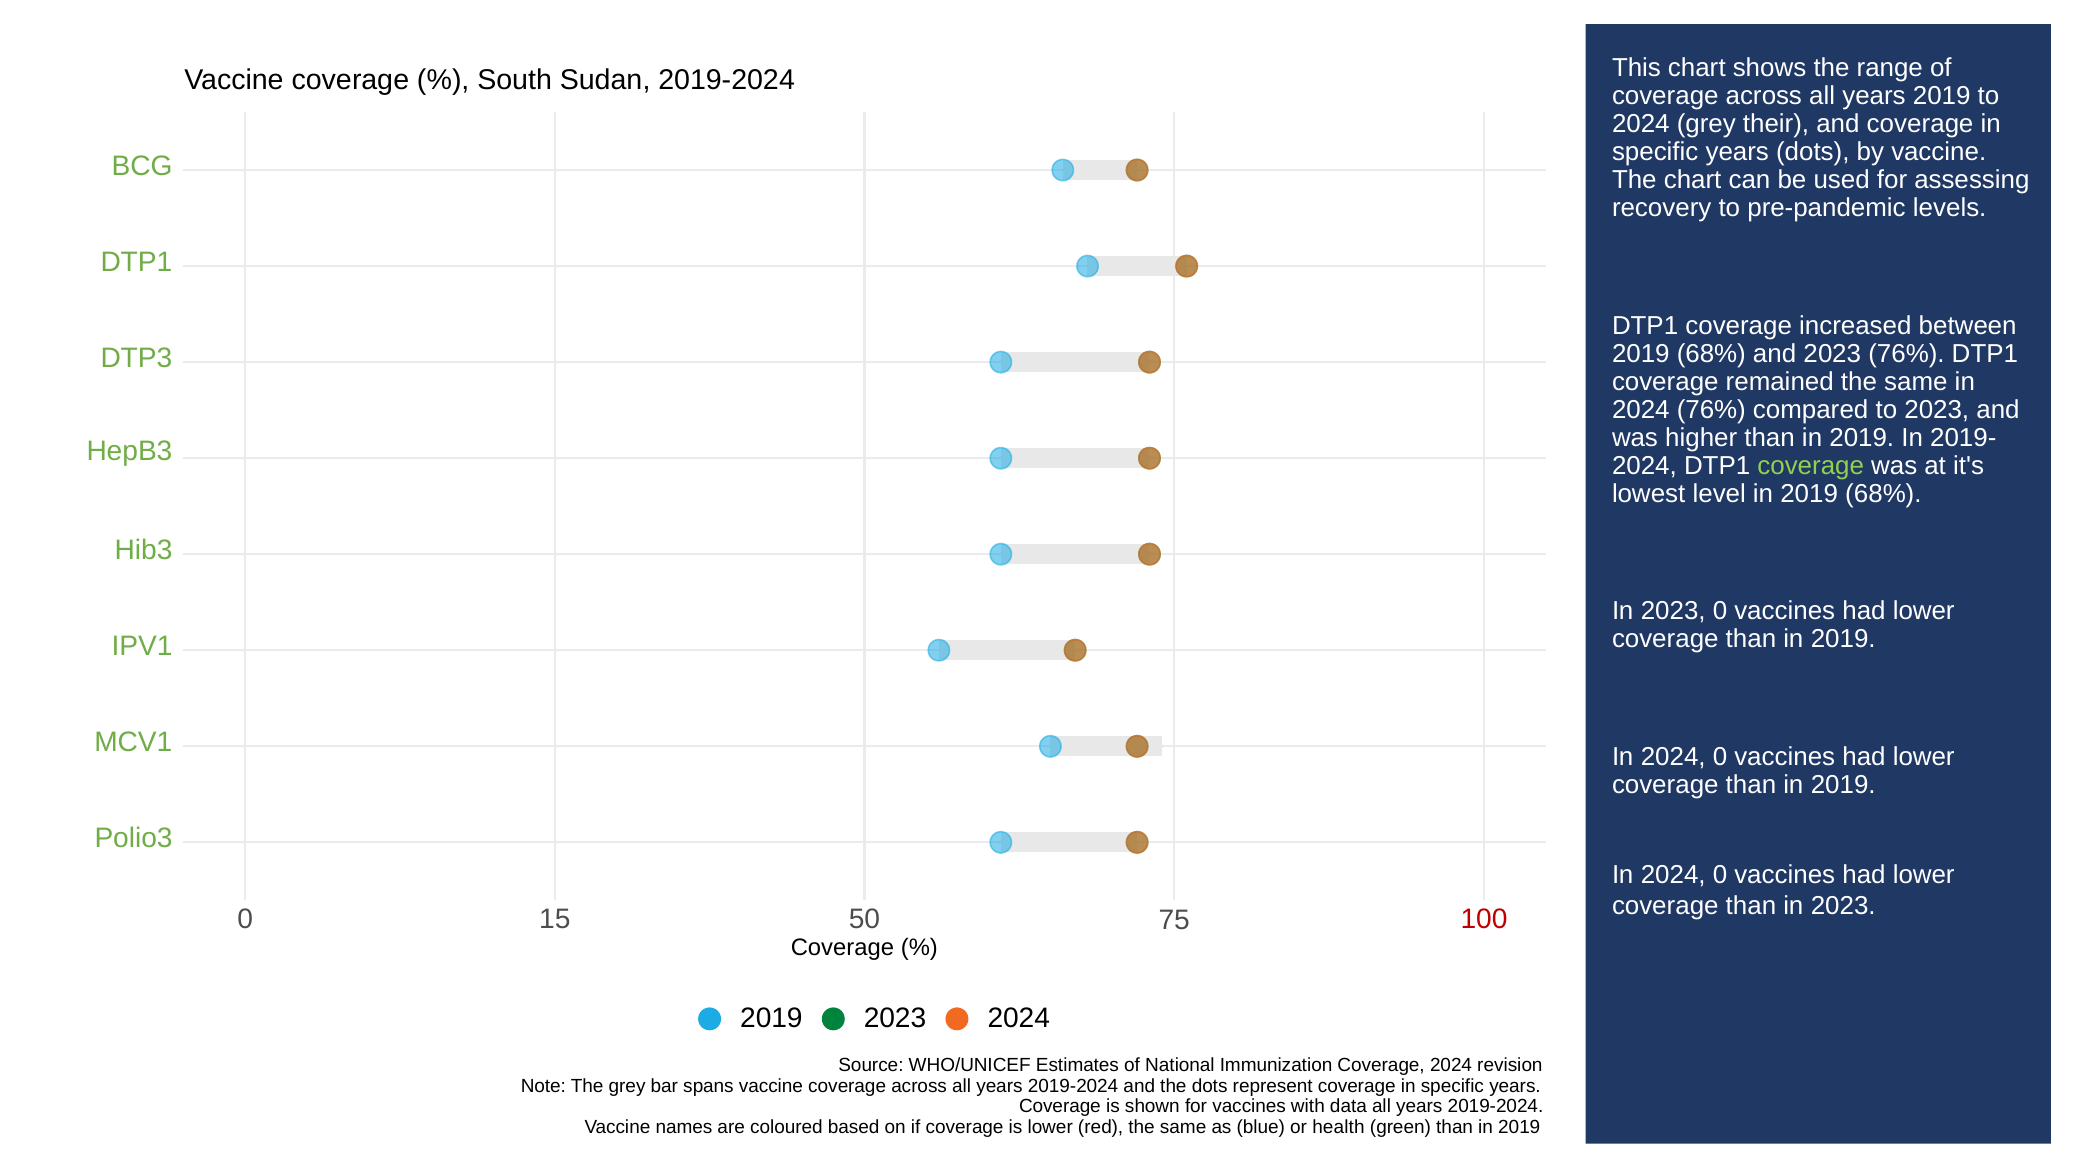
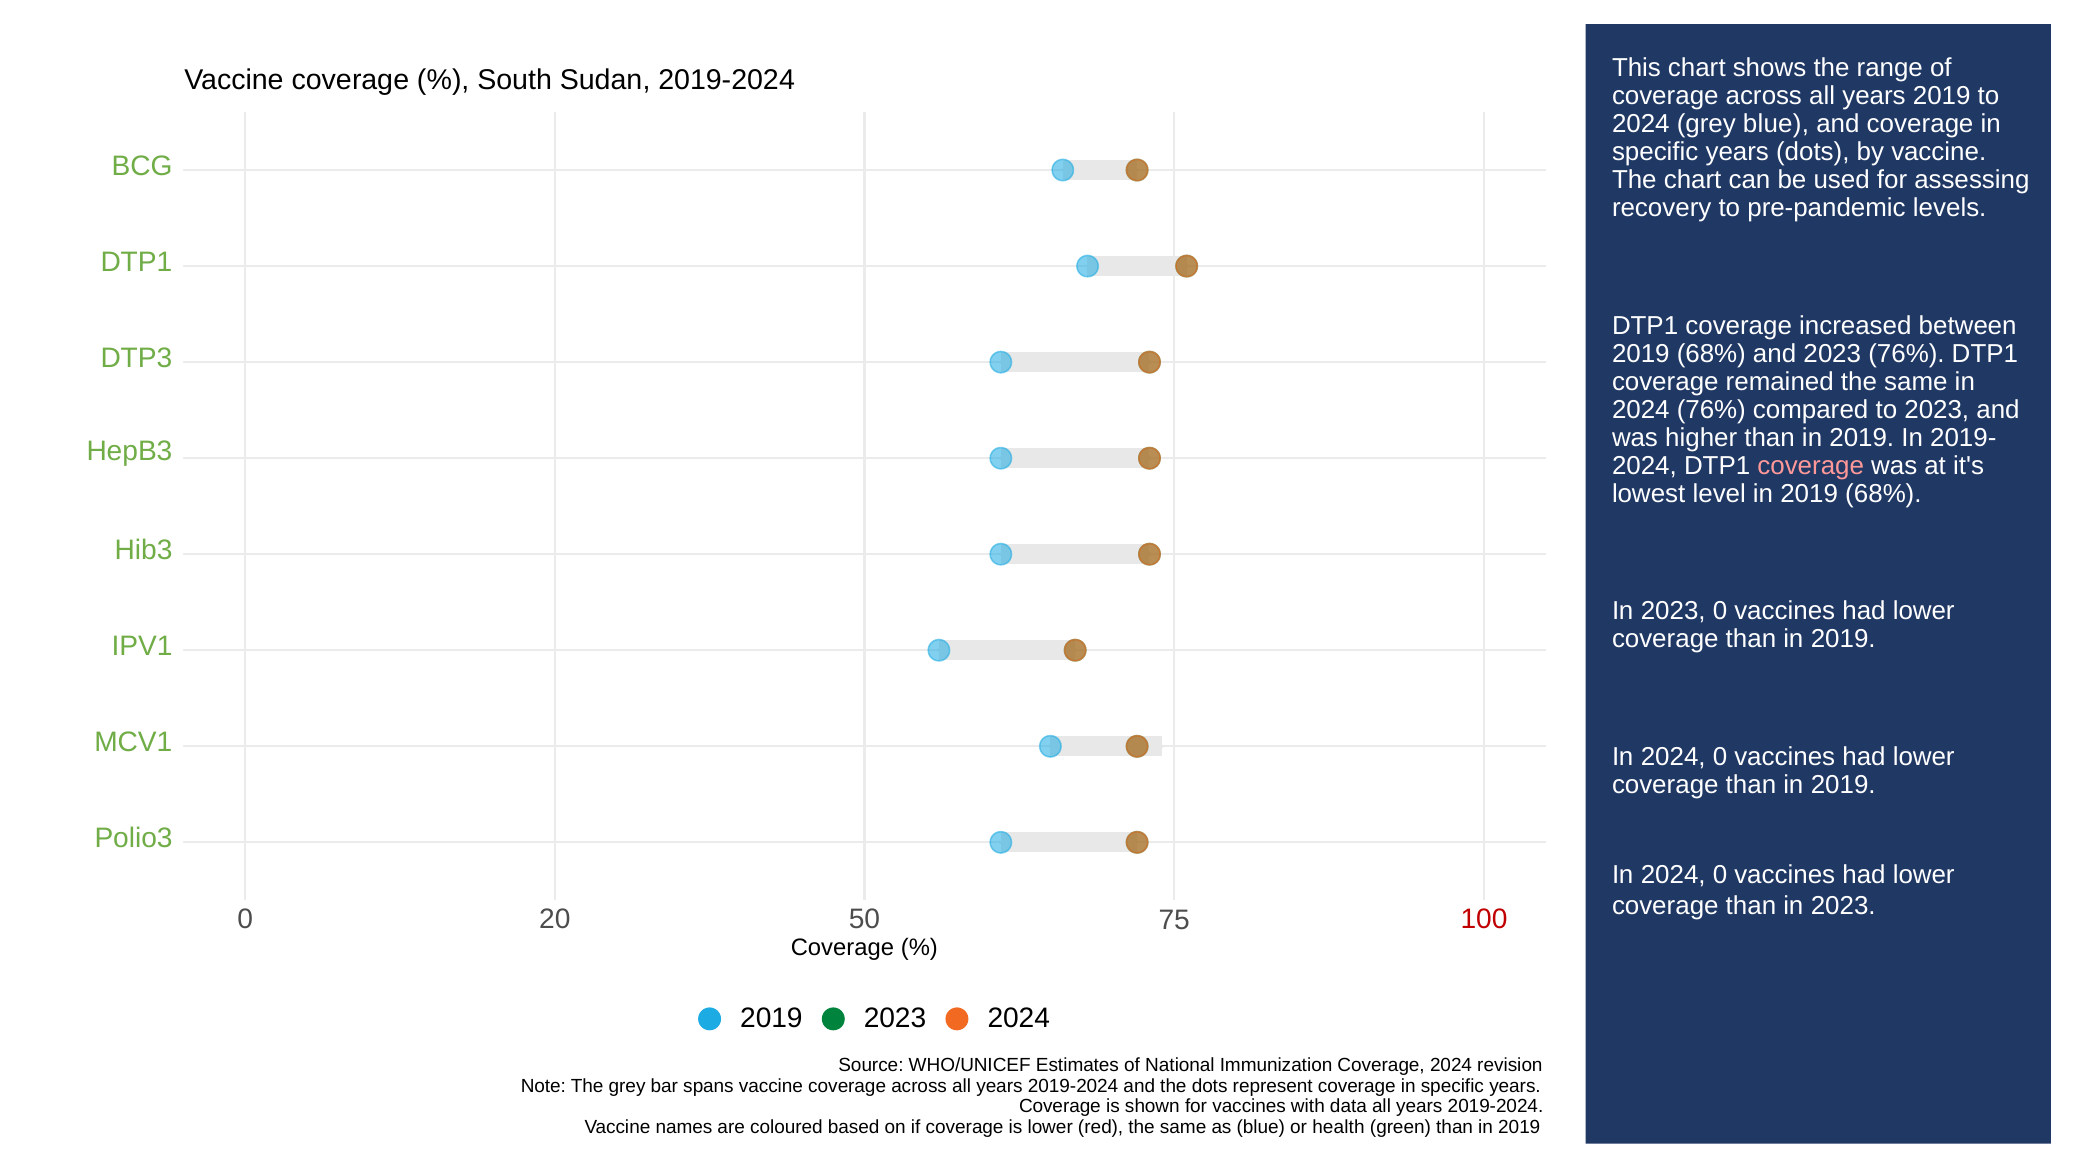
grey their: their -> blue
coverage at (1811, 466) colour: light green -> pink
15: 15 -> 20
